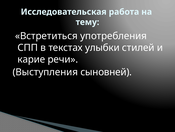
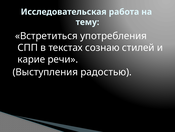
улыбки: улыбки -> сознаю
сыновней: сыновней -> радостью
